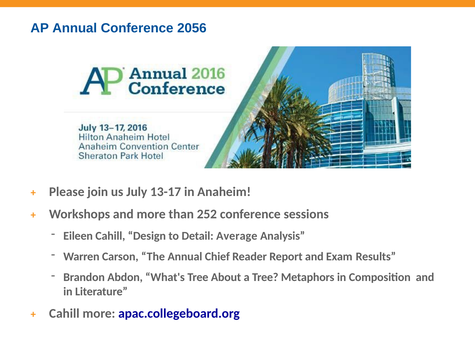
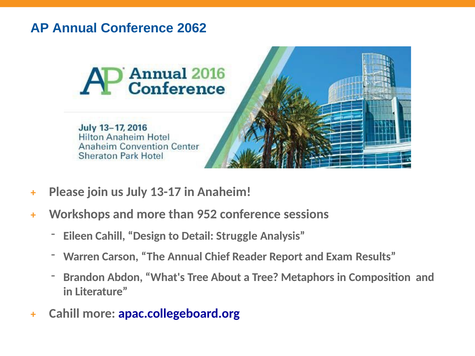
2056: 2056 -> 2062
252: 252 -> 952
Average: Average -> Struggle
